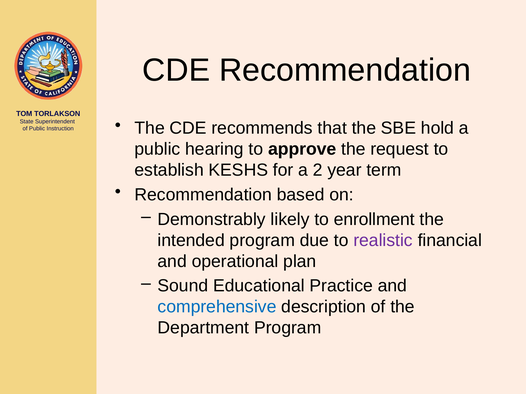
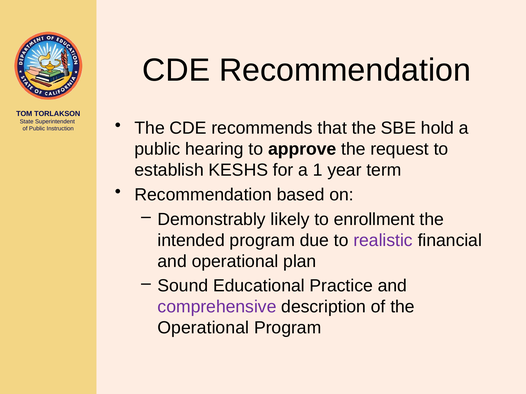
2: 2 -> 1
comprehensive colour: blue -> purple
Department at (203, 328): Department -> Operational
